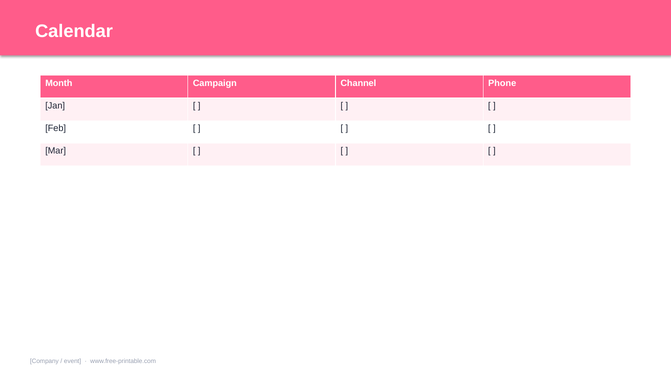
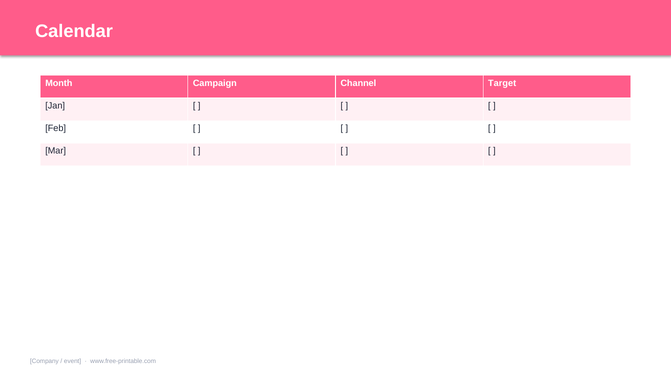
Phone: Phone -> Target
